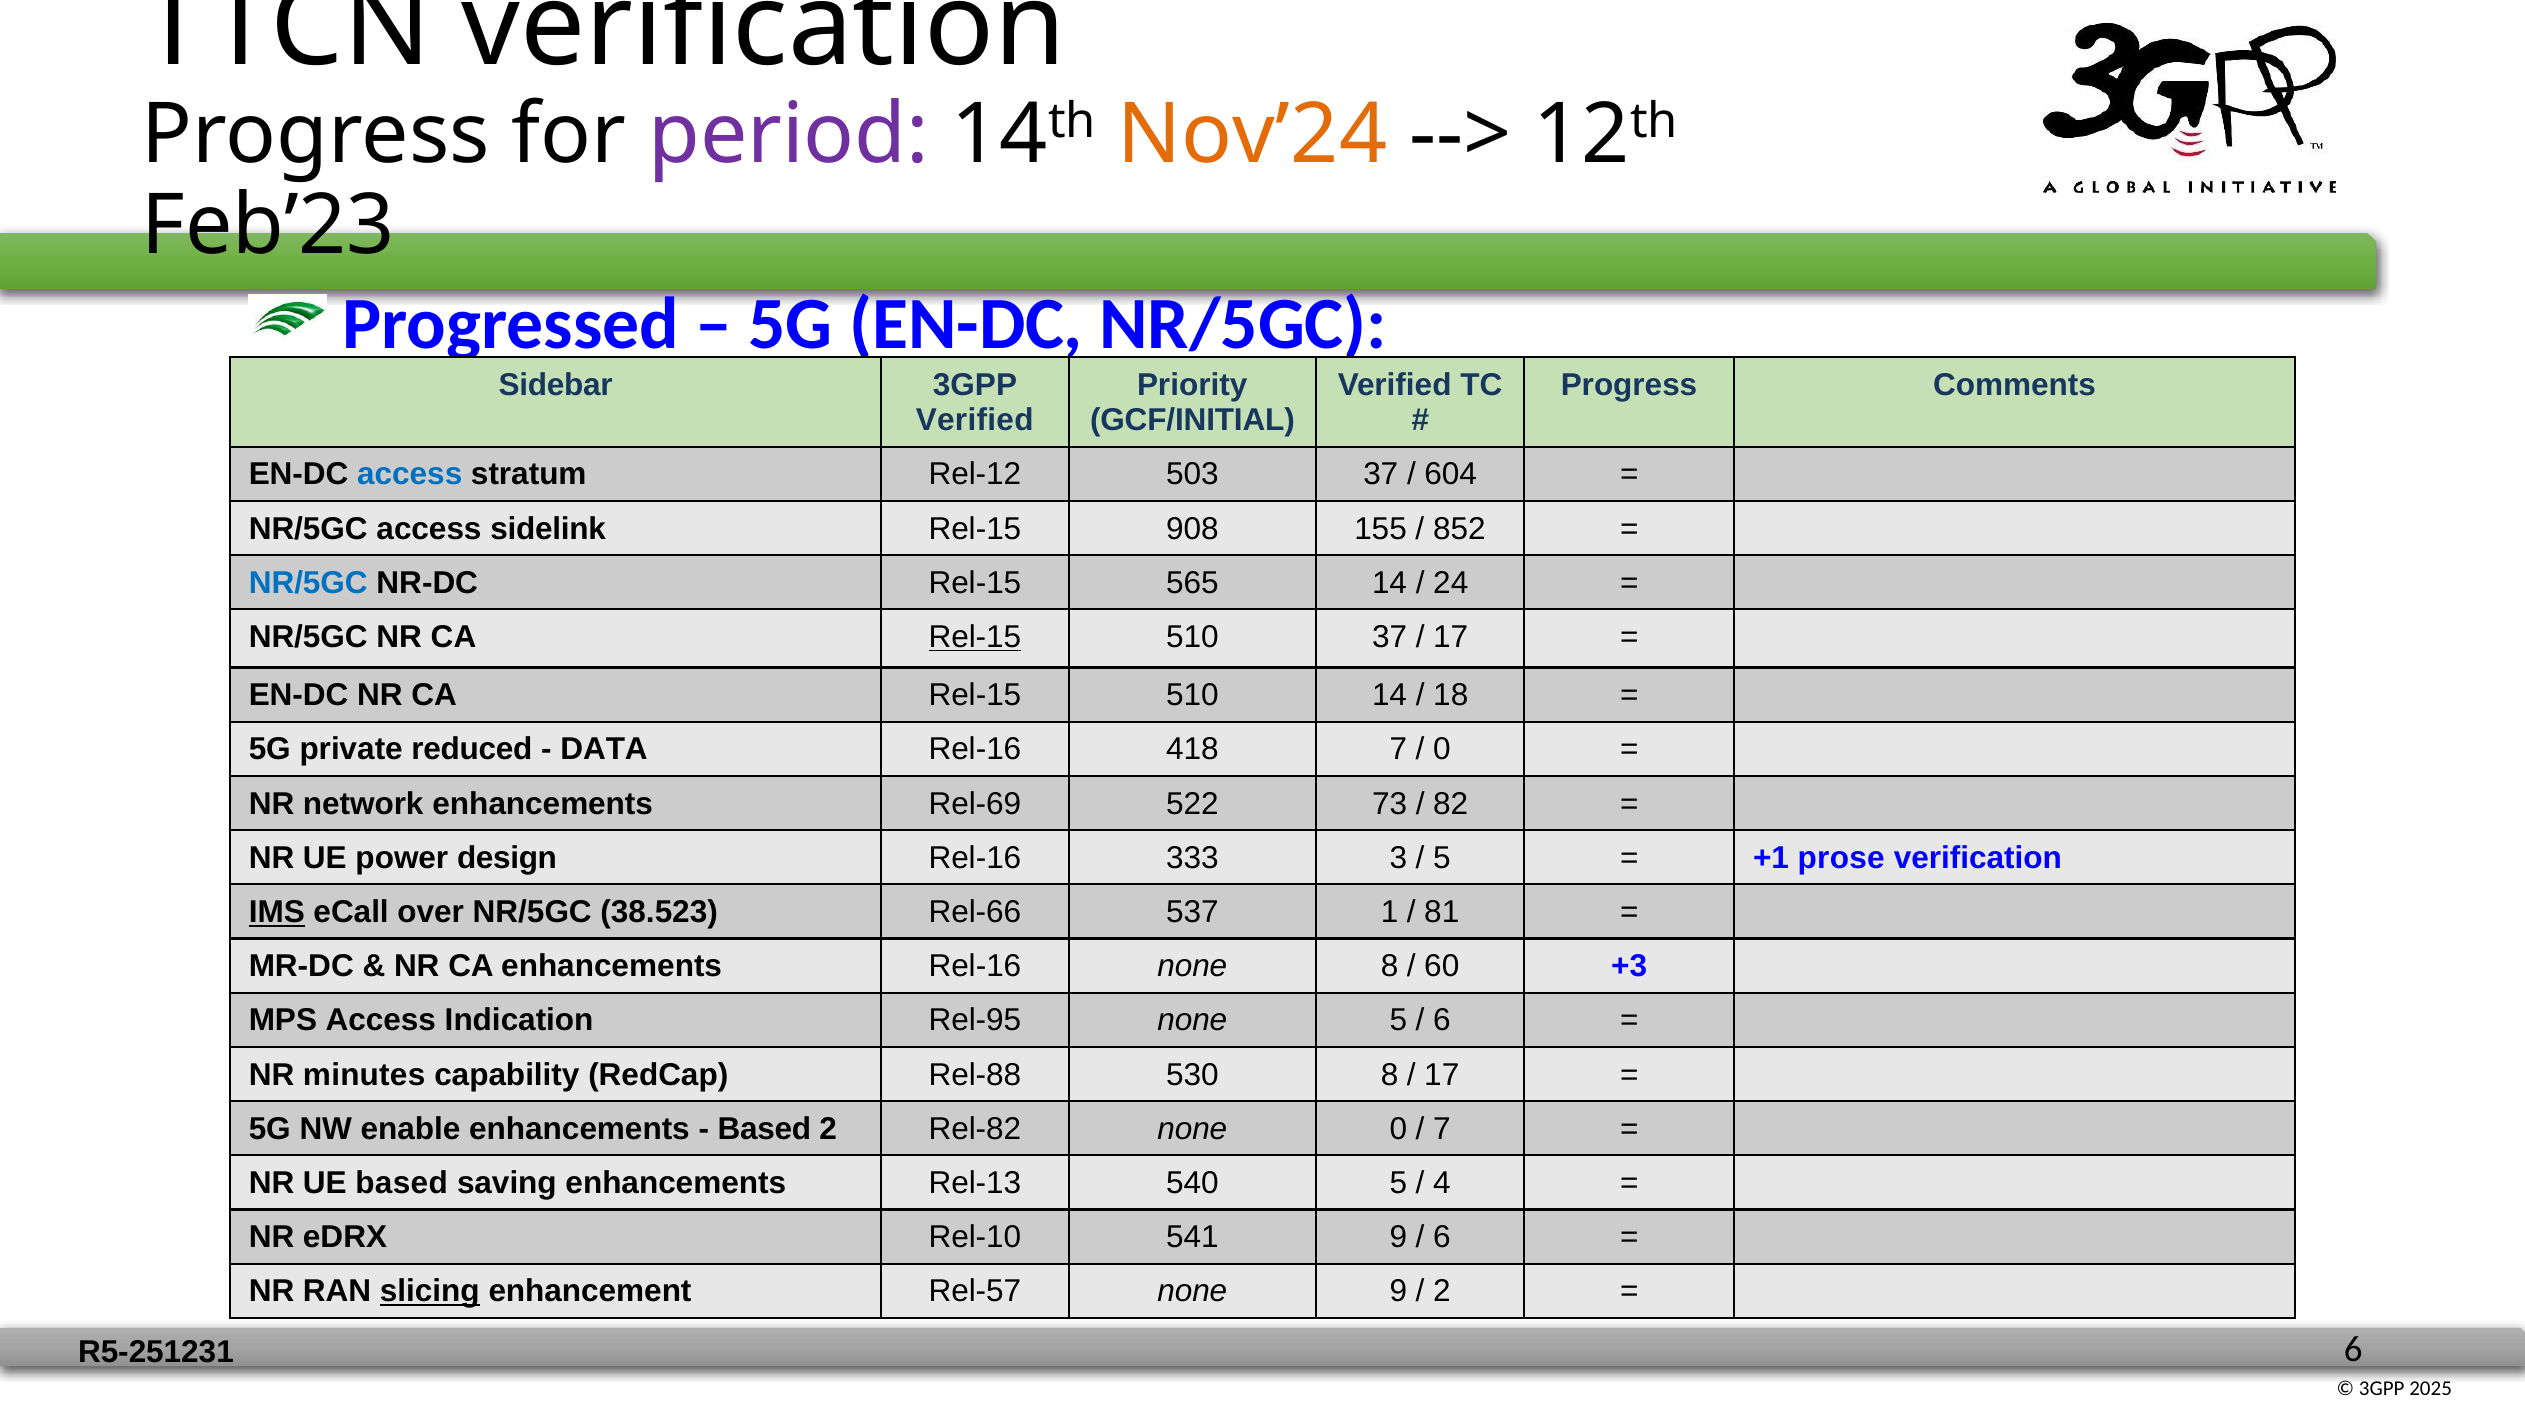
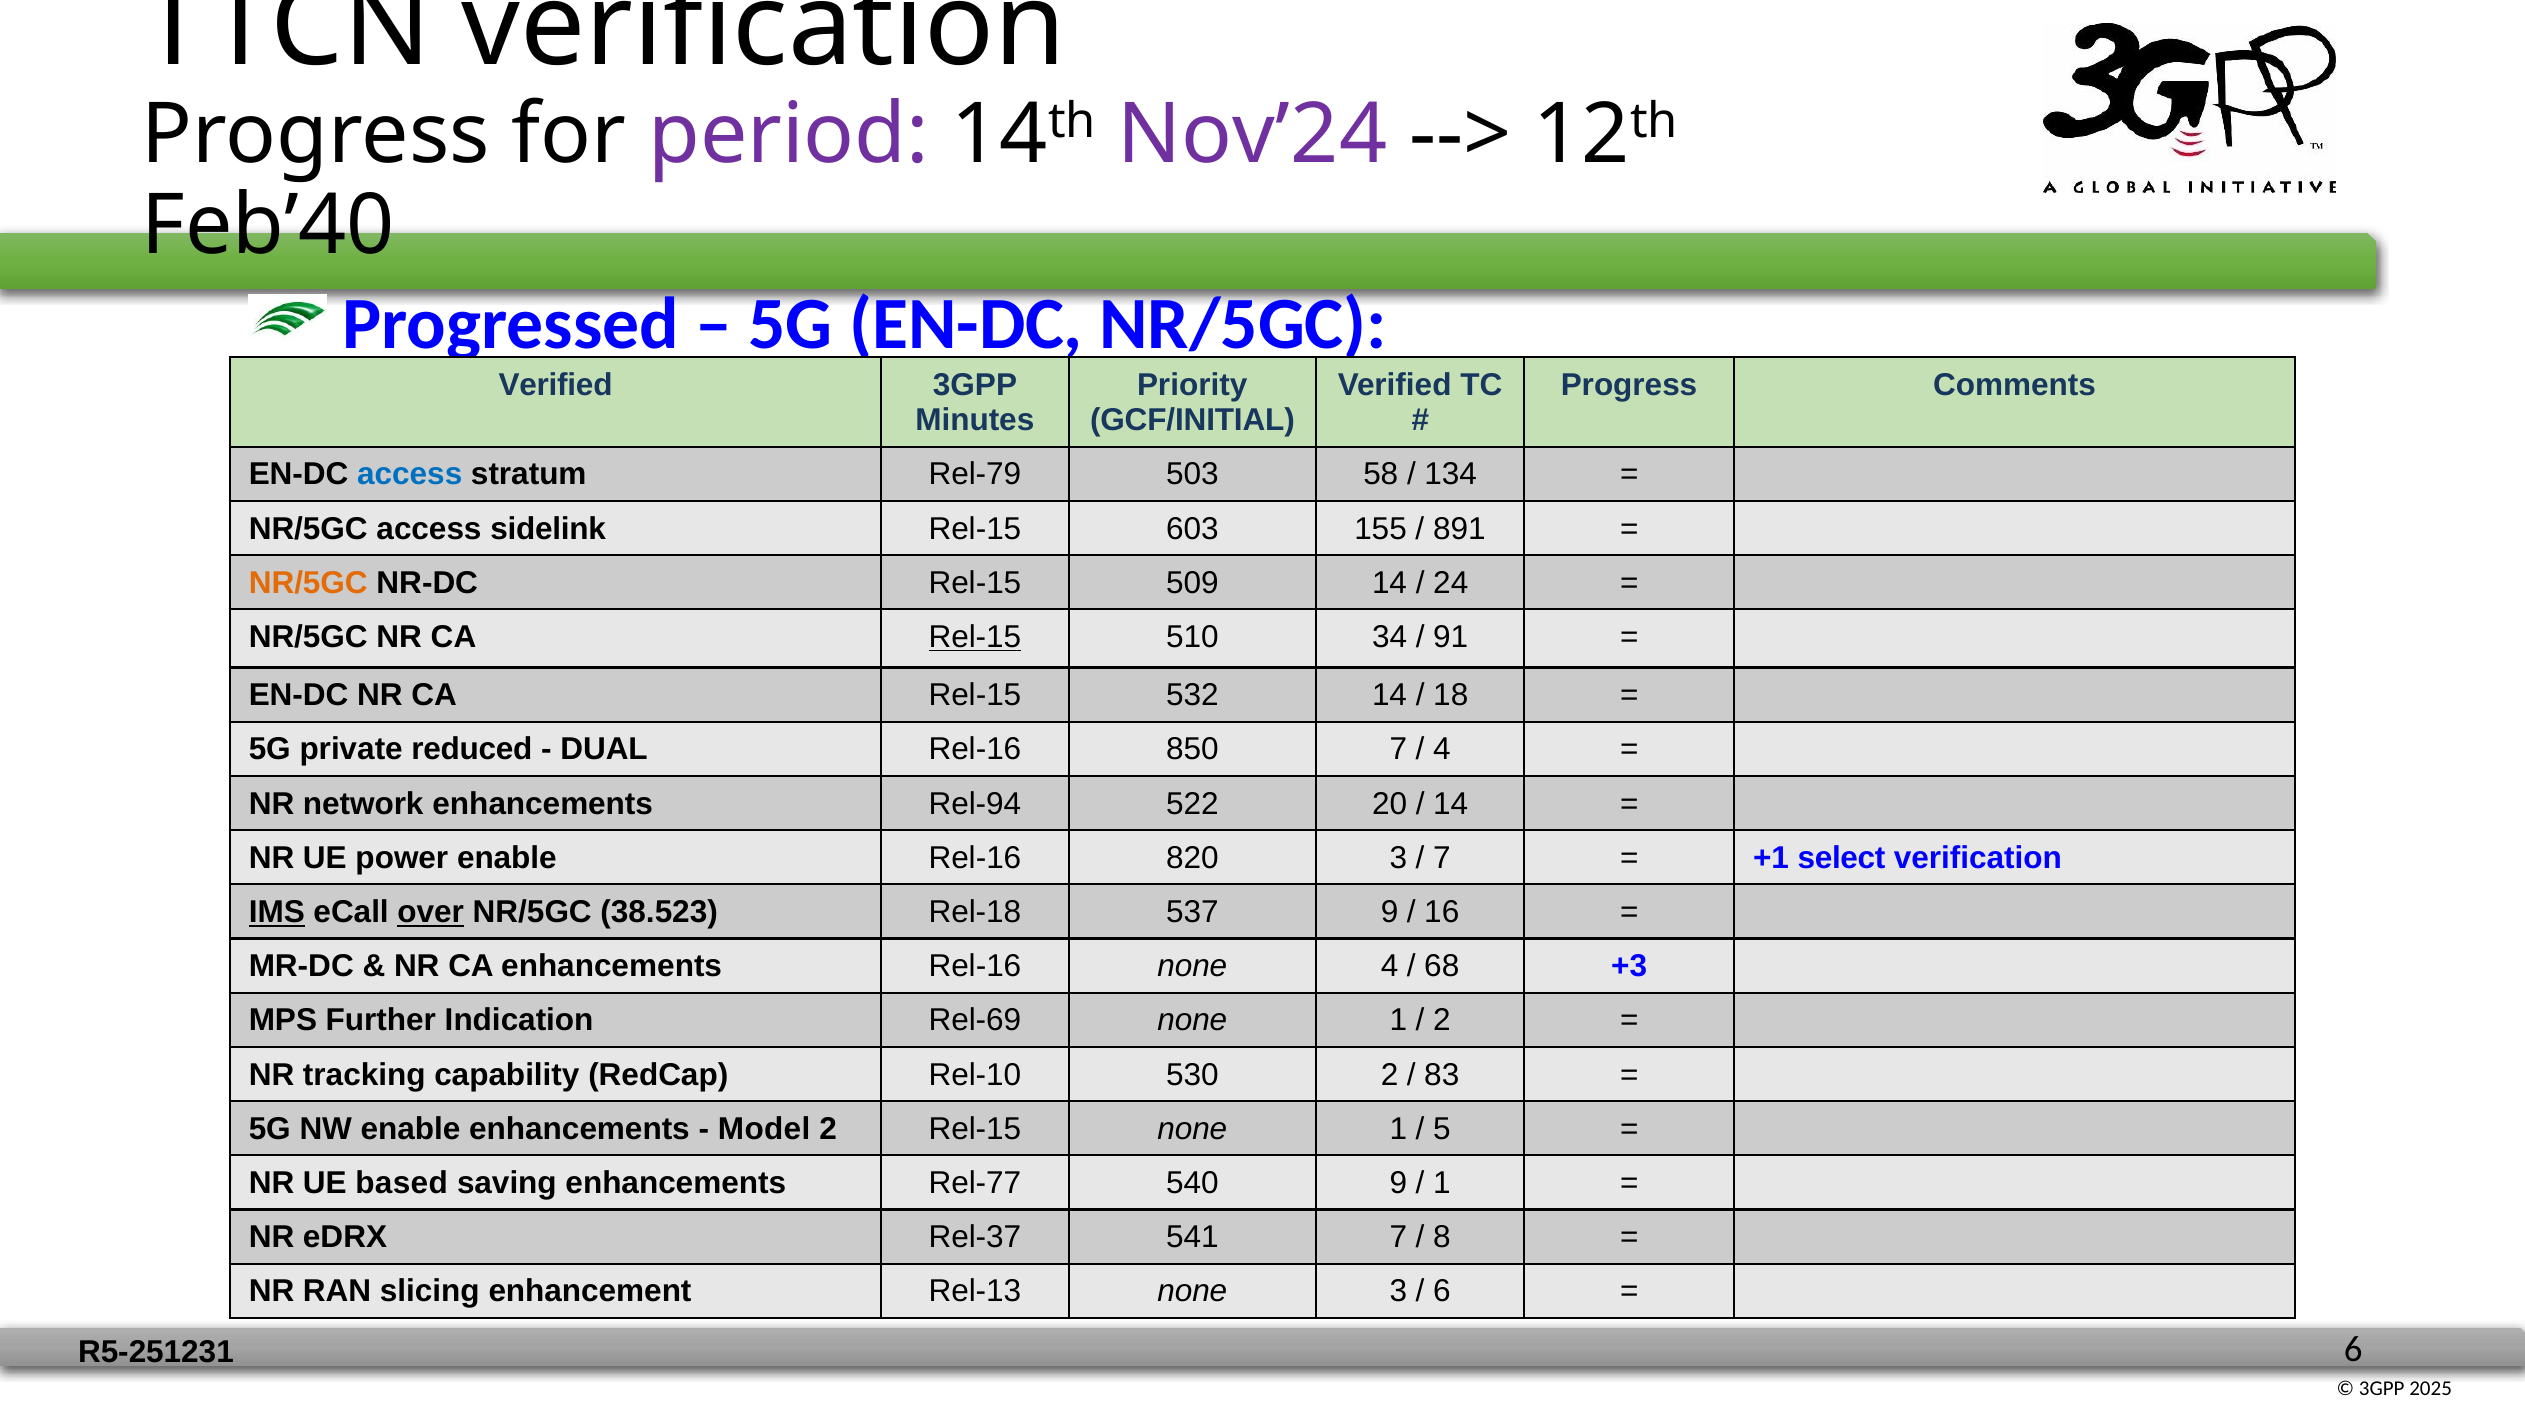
Nov’24 colour: orange -> purple
Feb’23: Feb’23 -> Feb’40
Sidebar at (556, 385): Sidebar -> Verified
Verified at (975, 420): Verified -> Minutes
Rel-12: Rel-12 -> Rel-79
503 37: 37 -> 58
604: 604 -> 134
908: 908 -> 603
852: 852 -> 891
NR/5GC at (308, 583) colour: blue -> orange
565: 565 -> 509
510 37: 37 -> 34
17 at (1451, 637): 17 -> 91
510 at (1192, 695): 510 -> 532
DATA: DATA -> DUAL
418: 418 -> 850
0 at (1442, 750): 0 -> 4
Rel-69: Rel-69 -> Rel-94
73: 73 -> 20
82 at (1451, 804): 82 -> 14
power design: design -> enable
333: 333 -> 820
5 at (1442, 858): 5 -> 7
prose: prose -> select
over underline: none -> present
Rel-66: Rel-66 -> Rel-18
537 1: 1 -> 9
81: 81 -> 16
none 8: 8 -> 4
60: 60 -> 68
MPS Access: Access -> Further
Rel-95: Rel-95 -> Rel-69
5 at (1398, 1021): 5 -> 1
6 at (1442, 1021): 6 -> 2
minutes: minutes -> tracking
Rel-88: Rel-88 -> Rel-10
530 8: 8 -> 2
17 at (1442, 1075): 17 -> 83
Based at (764, 1129): Based -> Model
2 Rel-82: Rel-82 -> Rel-15
0 at (1398, 1129): 0 -> 1
7 at (1442, 1129): 7 -> 5
Rel-13: Rel-13 -> Rel-77
540 5: 5 -> 9
4 at (1442, 1183): 4 -> 1
Rel-10: Rel-10 -> Rel-37
541 9: 9 -> 7
6 at (1442, 1237): 6 -> 8
slicing underline: present -> none
Rel-57: Rel-57 -> Rel-13
none 9: 9 -> 3
2 at (1442, 1292): 2 -> 6
